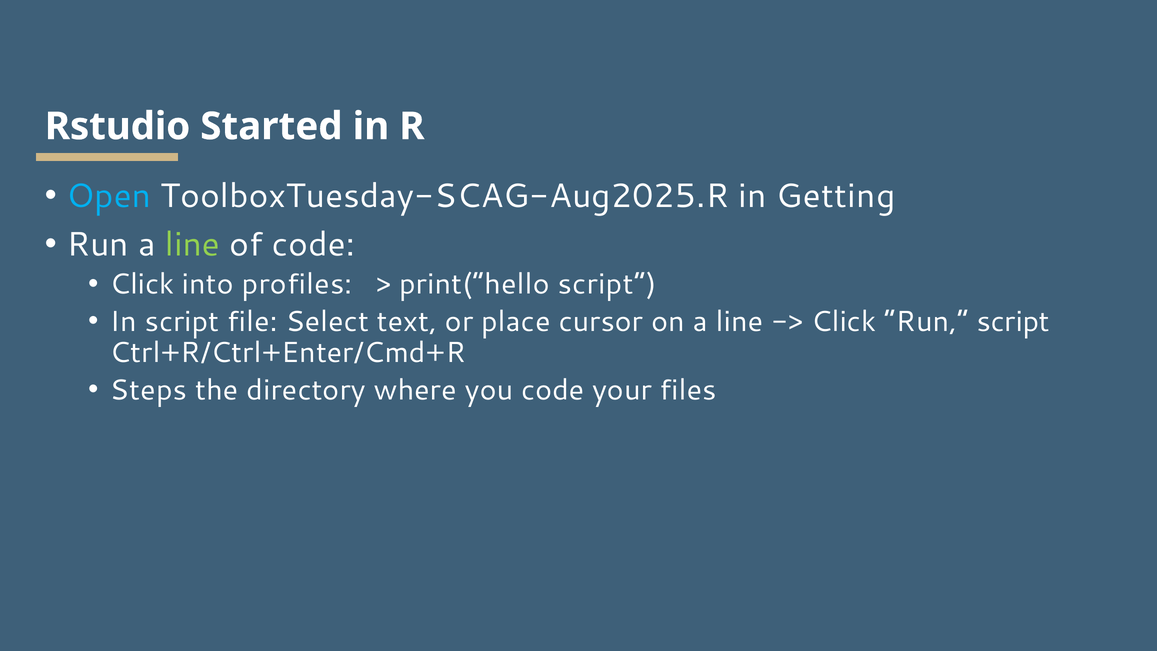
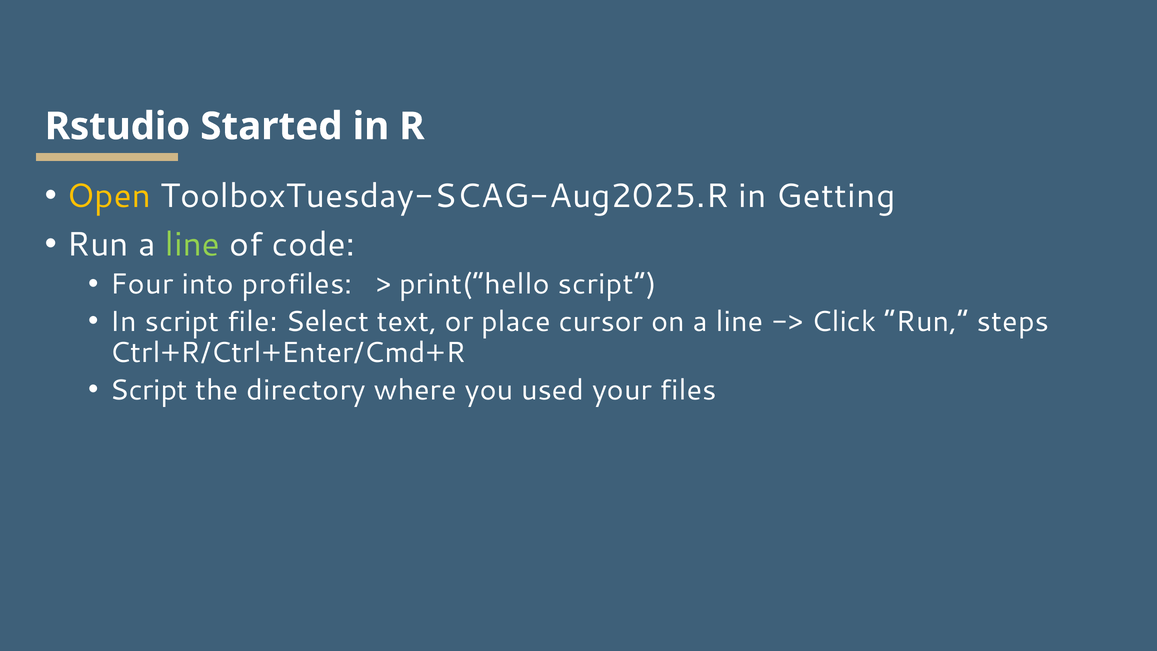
Open colour: light blue -> yellow
Click at (142, 284): Click -> Four
Run script: script -> steps
Steps at (149, 390): Steps -> Script
you code: code -> used
